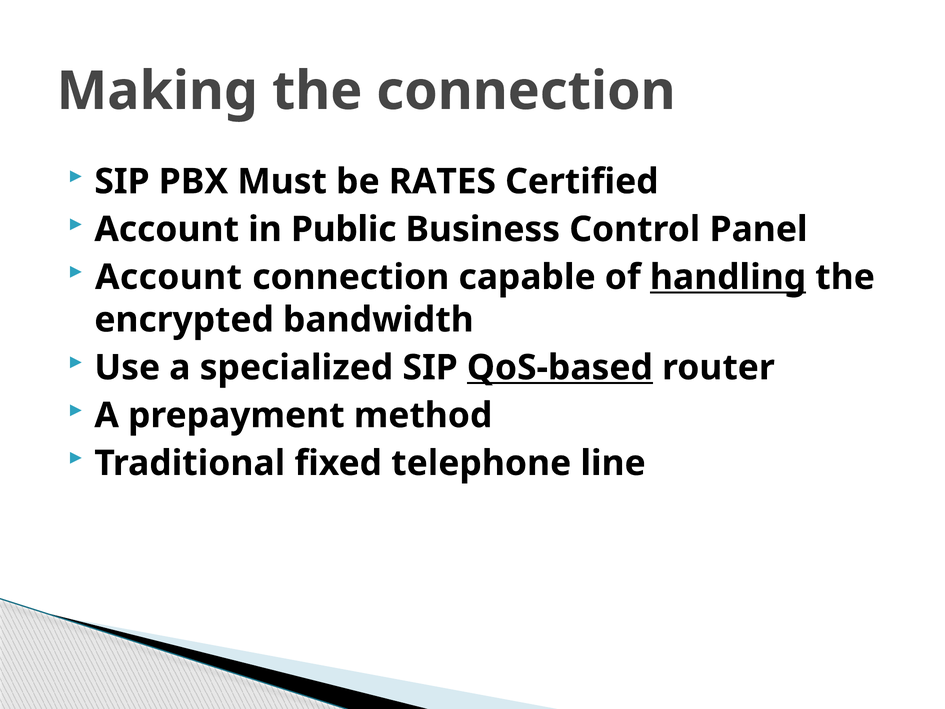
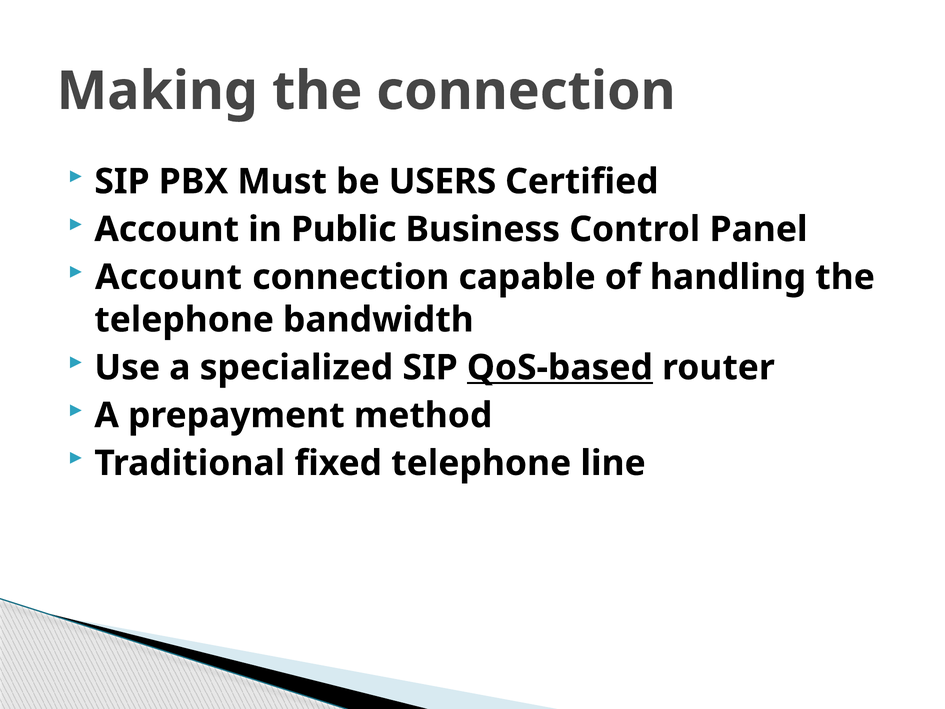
RATES: RATES -> USERS
handling underline: present -> none
encrypted at (184, 320): encrypted -> telephone
